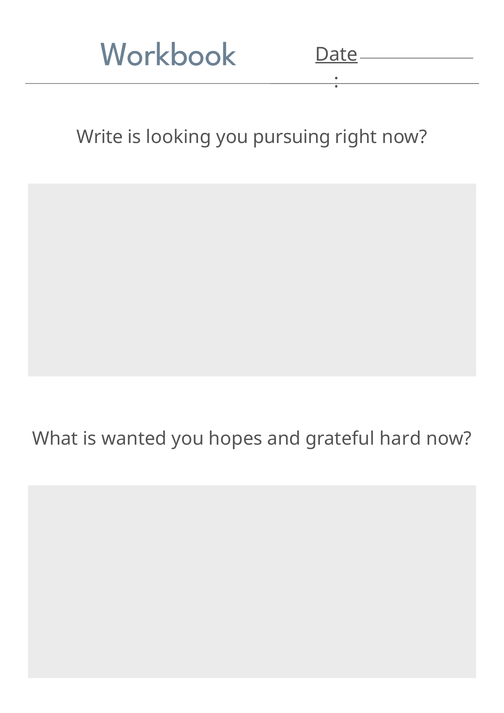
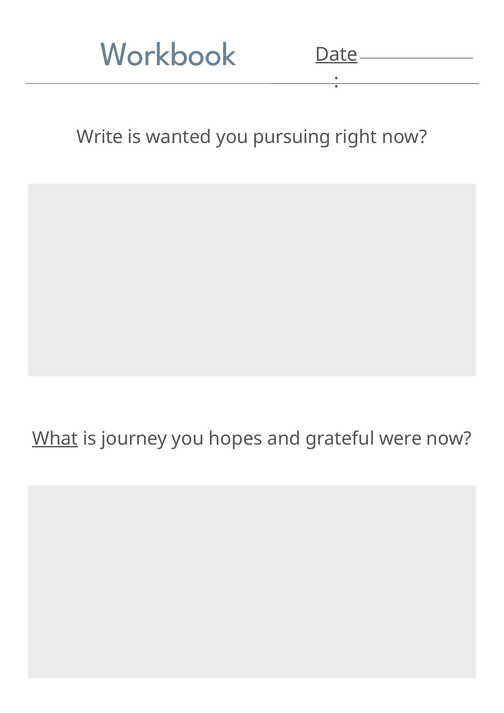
looking: looking -> wanted
What underline: none -> present
wanted: wanted -> journey
hard: hard -> were
